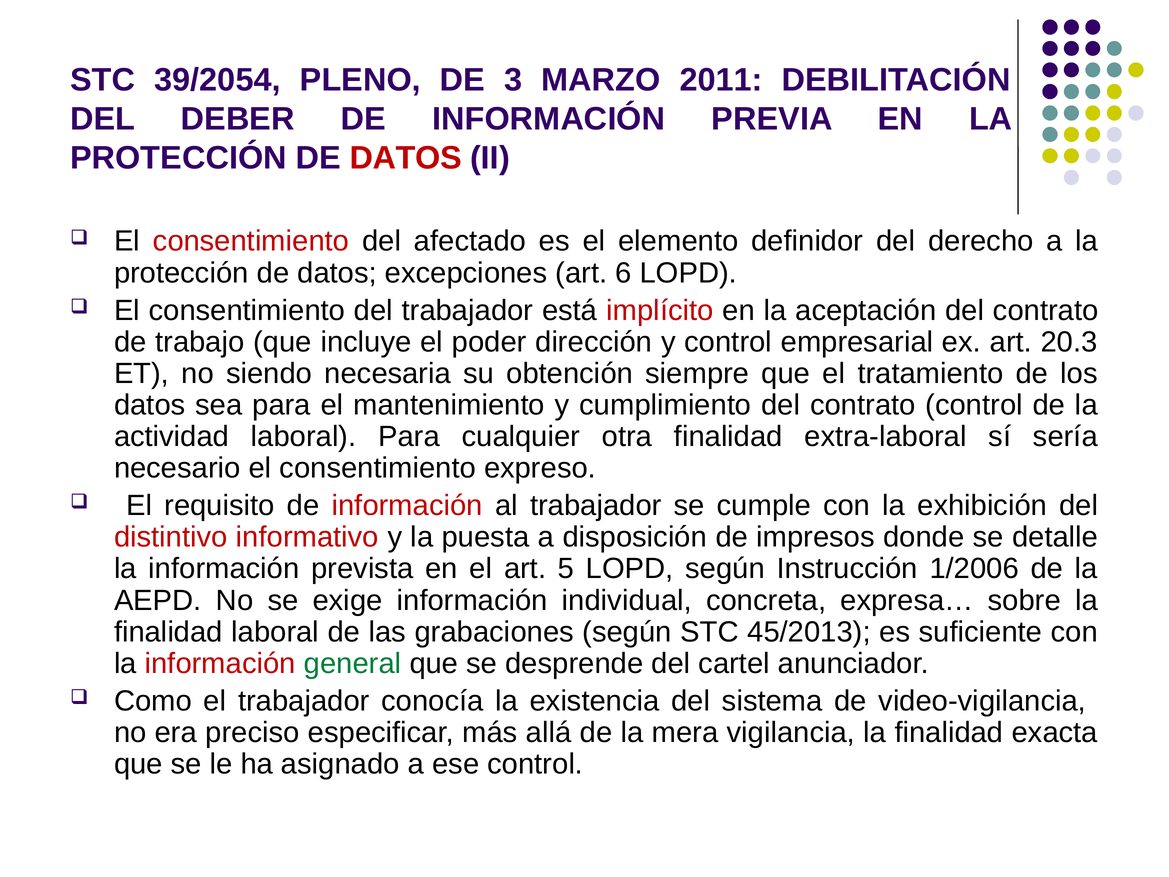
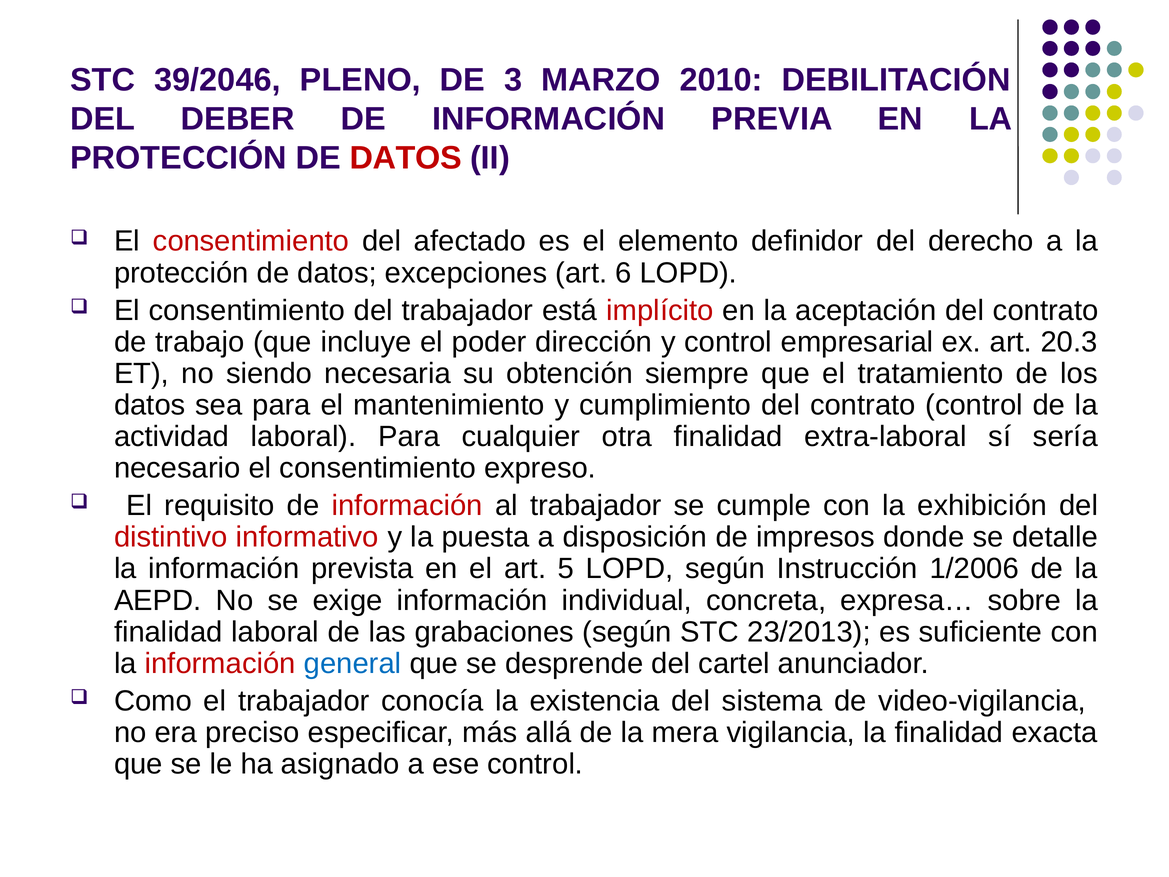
39/2054: 39/2054 -> 39/2046
2011: 2011 -> 2010
45/2013: 45/2013 -> 23/2013
general colour: green -> blue
